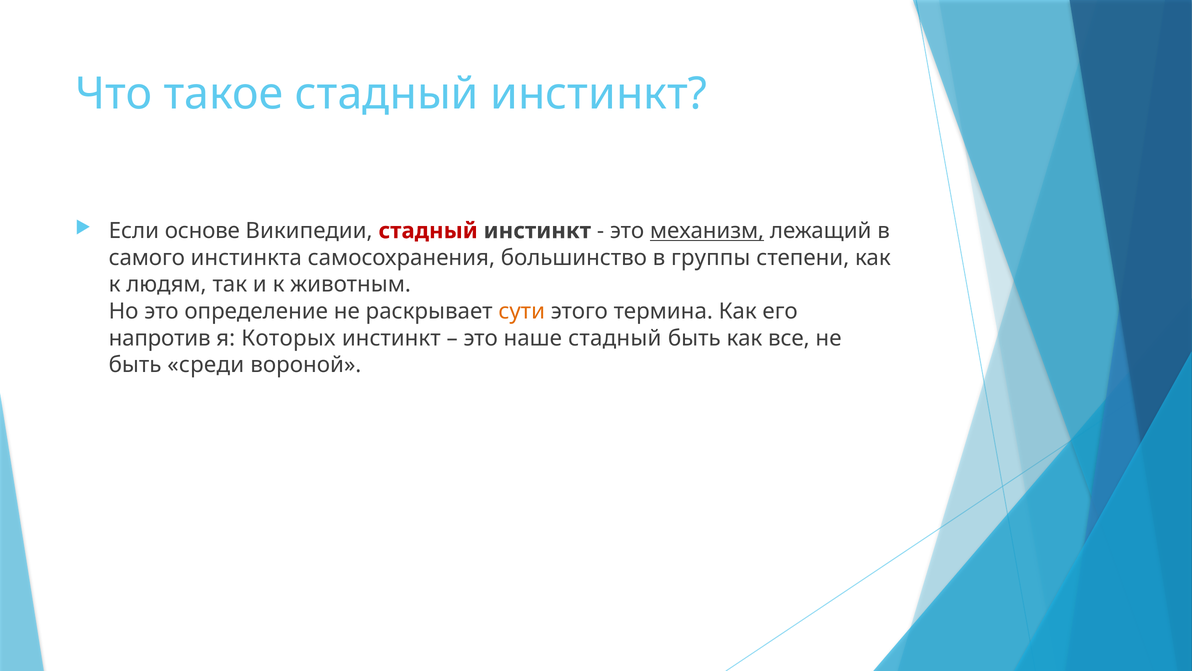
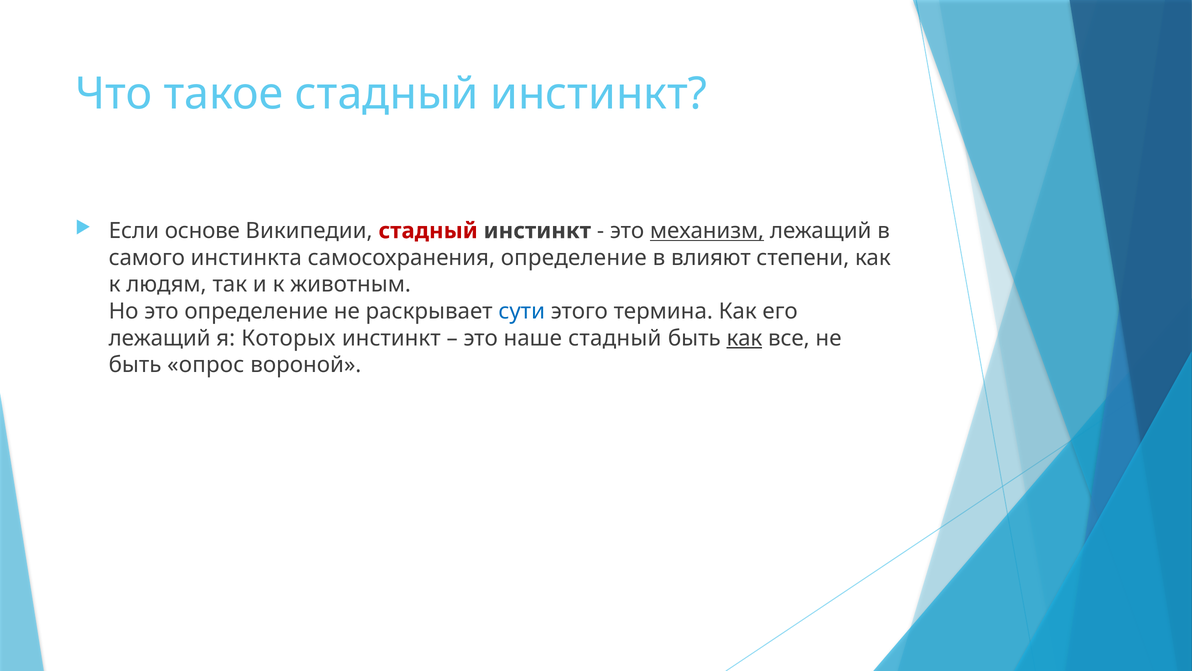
самосохранения большинство: большинство -> определение
группы: группы -> влияют
сути colour: orange -> blue
напротив at (160, 338): напротив -> лежащий
как at (744, 338) underline: none -> present
среди: среди -> опрос
